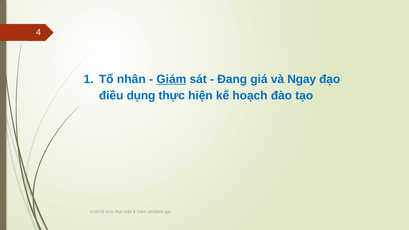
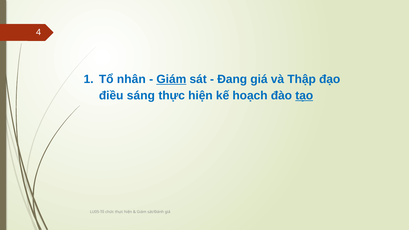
Ngay: Ngay -> Thập
dụng: dụng -> sáng
tạo underline: none -> present
